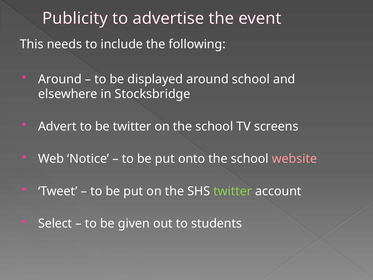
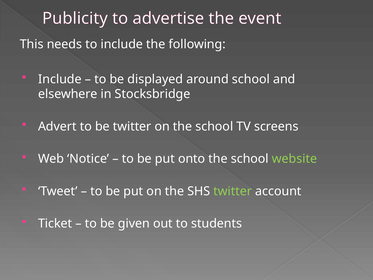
Around at (60, 79): Around -> Include
website colour: pink -> light green
Select: Select -> Ticket
